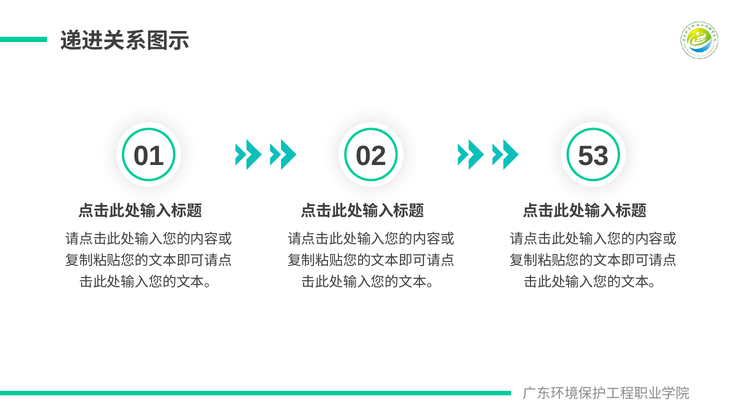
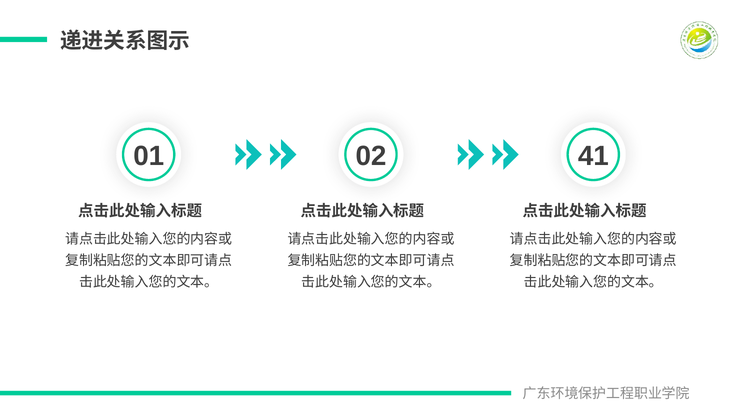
53: 53 -> 41
